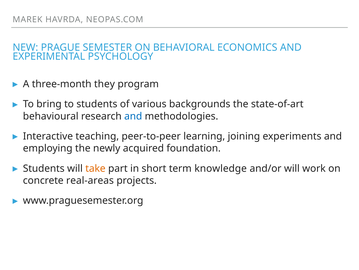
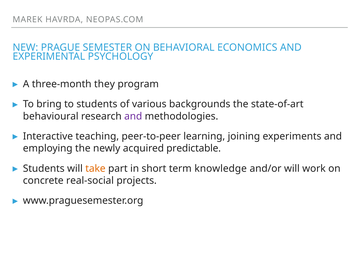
and at (133, 116) colour: blue -> purple
foundation: foundation -> predictable
real-areas: real-areas -> real-social
